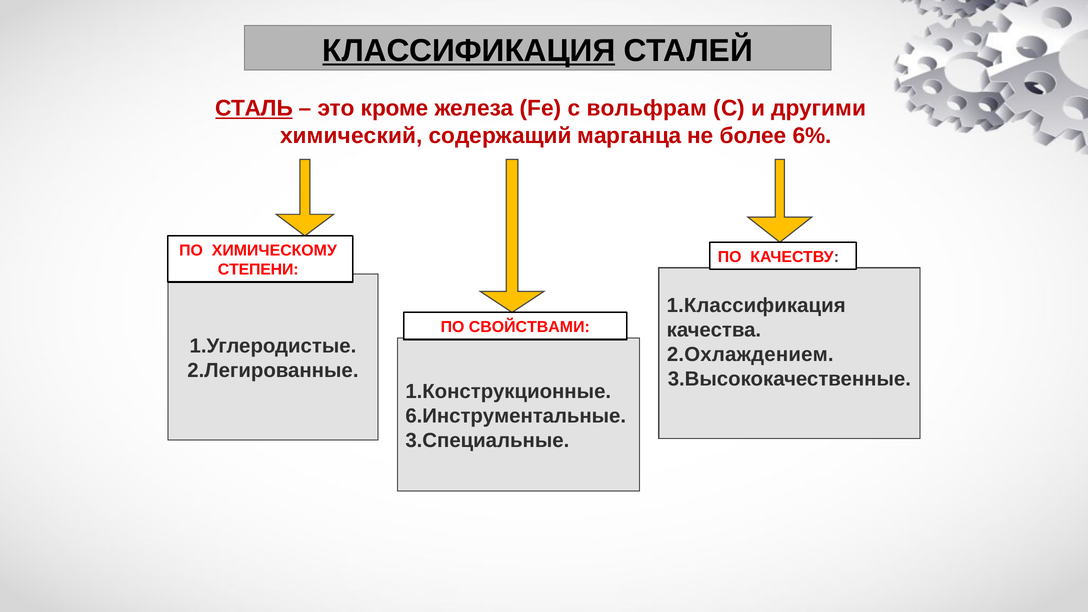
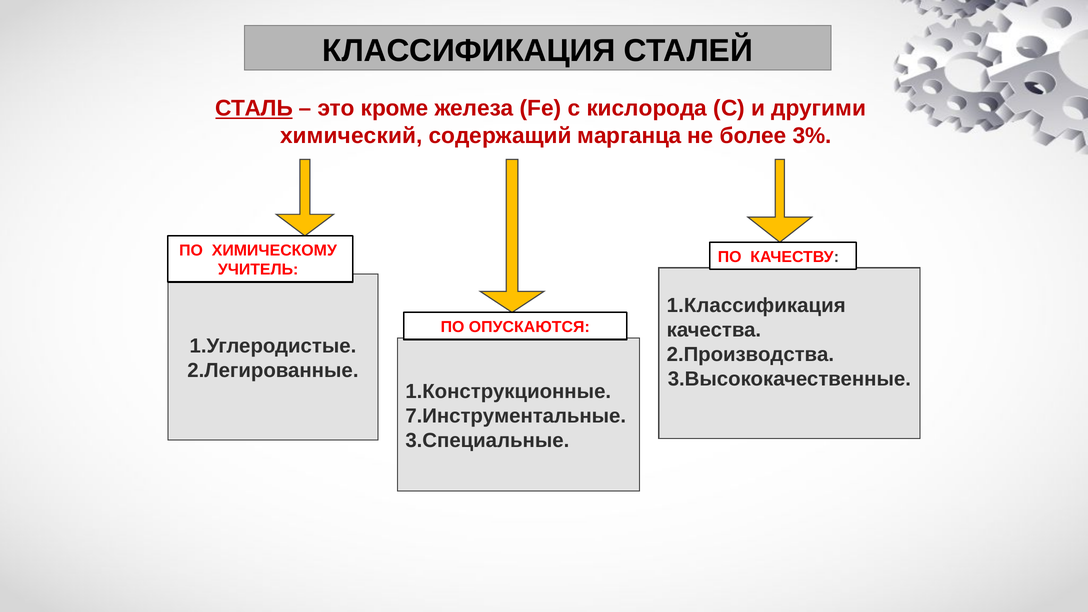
КЛАССИФИКАЦИЯ underline: present -> none
вольфрам: вольфрам -> кислорода
6%: 6% -> 3%
СТЕПЕНИ: СТЕПЕНИ -> УЧИТЕЛЬ
СВОЙСТВАМИ: СВОЙСТВАМИ -> ОПУСКАЮТСЯ
2.Охлаждением: 2.Охлаждением -> 2.Производства
6.Инструментальные: 6.Инструментальные -> 7.Инструментальные
